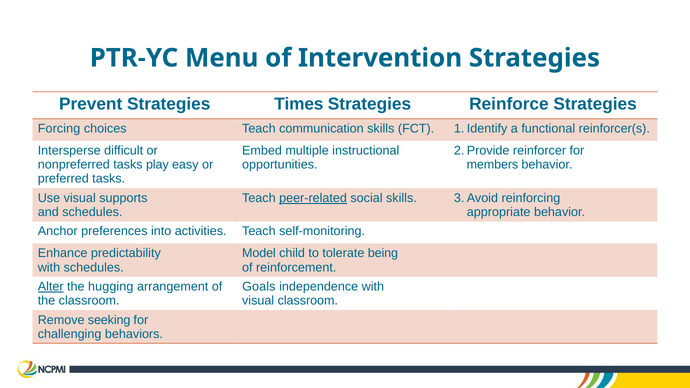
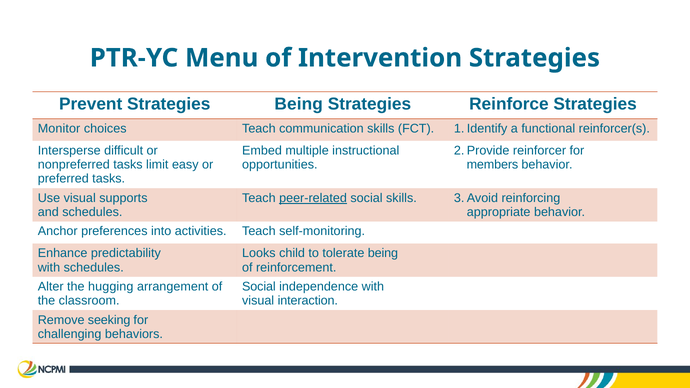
Strategies Times: Times -> Being
Forcing: Forcing -> Monitor
play: play -> limit
Model: Model -> Looks
Alter underline: present -> none
Goals at (259, 287): Goals -> Social
visual classroom: classroom -> interaction
